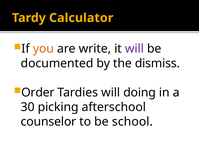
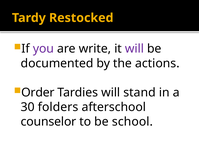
Calculator: Calculator -> Restocked
you colour: orange -> purple
dismiss: dismiss -> actions
doing: doing -> stand
picking: picking -> folders
